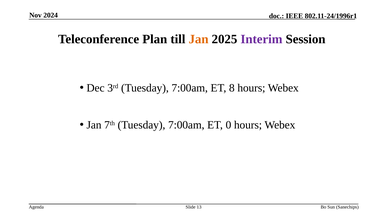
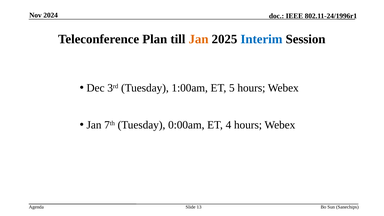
Interim colour: purple -> blue
3rd Tuesday 7:00am: 7:00am -> 1:00am
8: 8 -> 5
7th Tuesday 7:00am: 7:00am -> 0:00am
0: 0 -> 4
